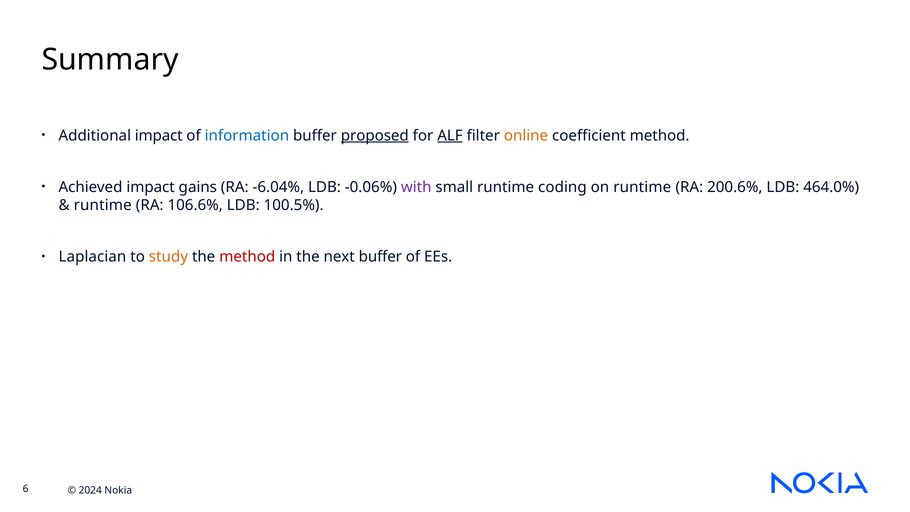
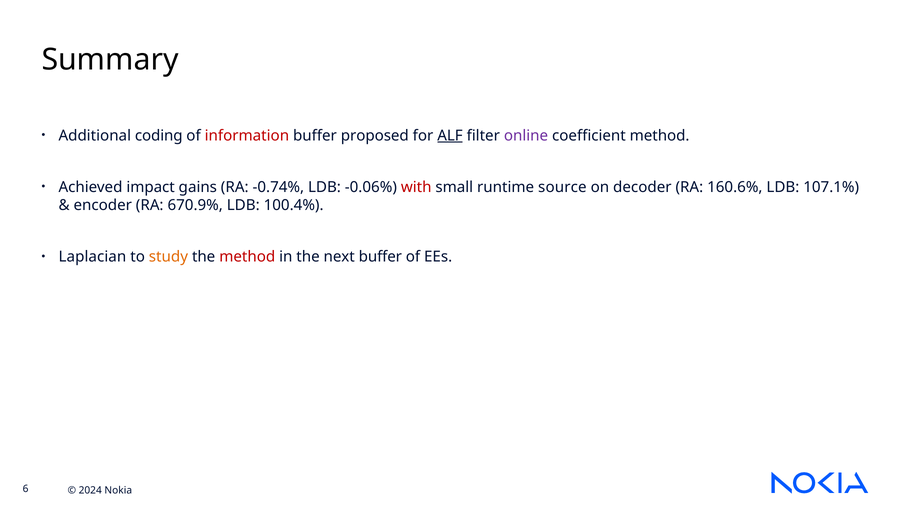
Additional impact: impact -> coding
information colour: blue -> red
proposed underline: present -> none
online colour: orange -> purple
-6.04%: -6.04% -> -0.74%
with colour: purple -> red
coding: coding -> source
on runtime: runtime -> decoder
200.6%: 200.6% -> 160.6%
464.0%: 464.0% -> 107.1%
runtime at (103, 205): runtime -> encoder
106.6%: 106.6% -> 670.9%
100.5%: 100.5% -> 100.4%
